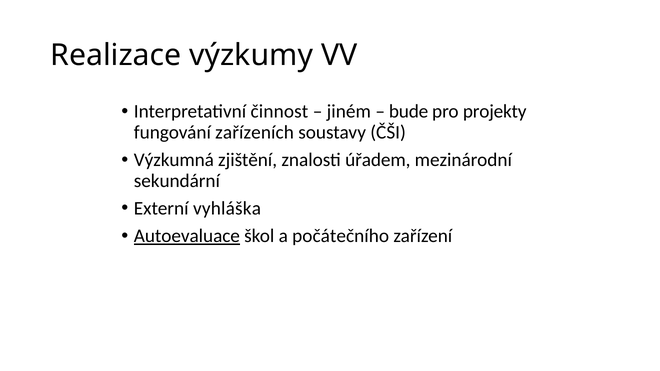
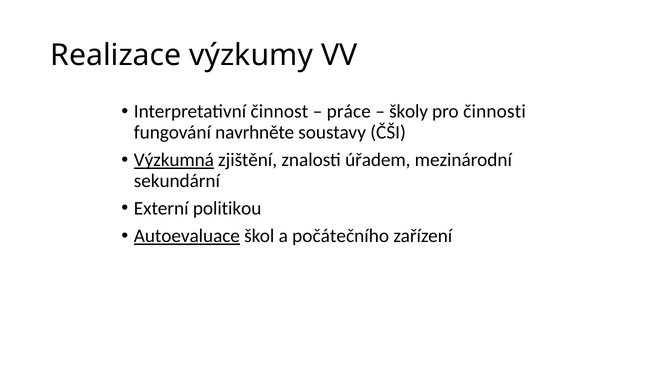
jiném: jiném -> práce
bude: bude -> školy
projekty: projekty -> činnosti
zařízeních: zařízeních -> navrhněte
Výzkumná underline: none -> present
vyhláška: vyhláška -> politikou
